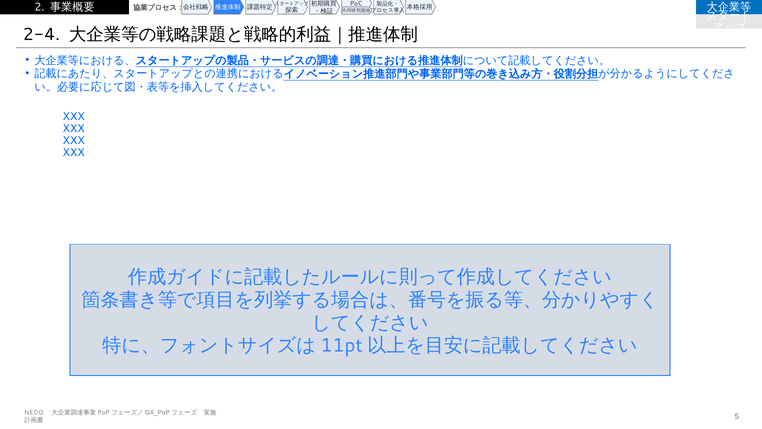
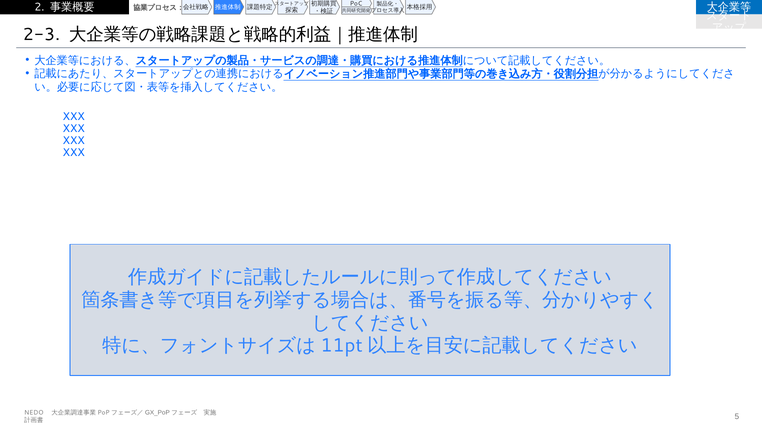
2-4: 2-4 -> 2-3
